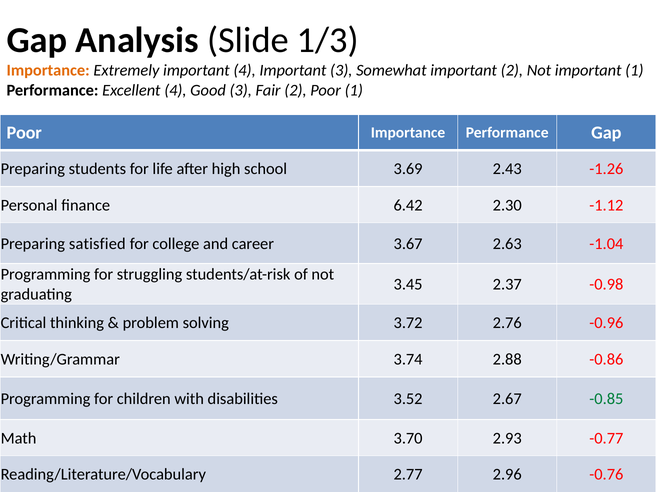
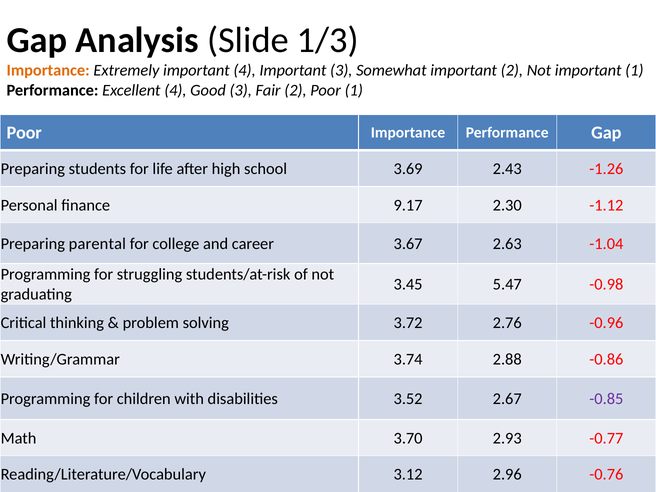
6.42: 6.42 -> 9.17
satisfied: satisfied -> parental
2.37: 2.37 -> 5.47
-0.85 colour: green -> purple
2.77: 2.77 -> 3.12
